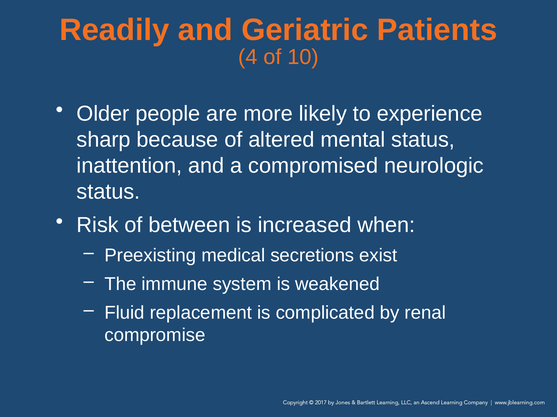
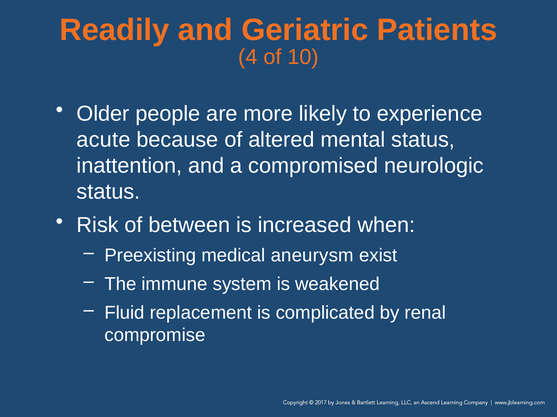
sharp: sharp -> acute
secretions: secretions -> aneurysm
